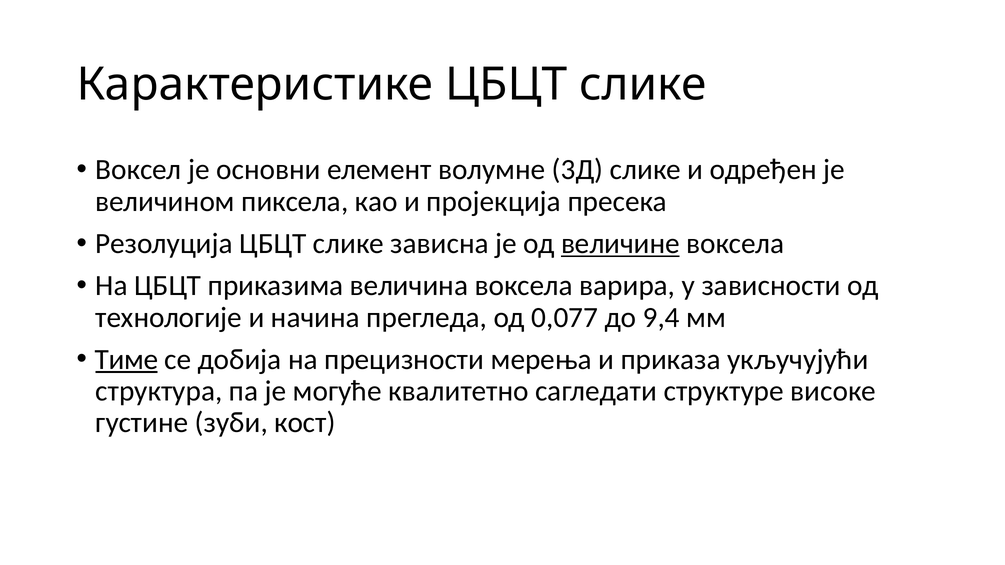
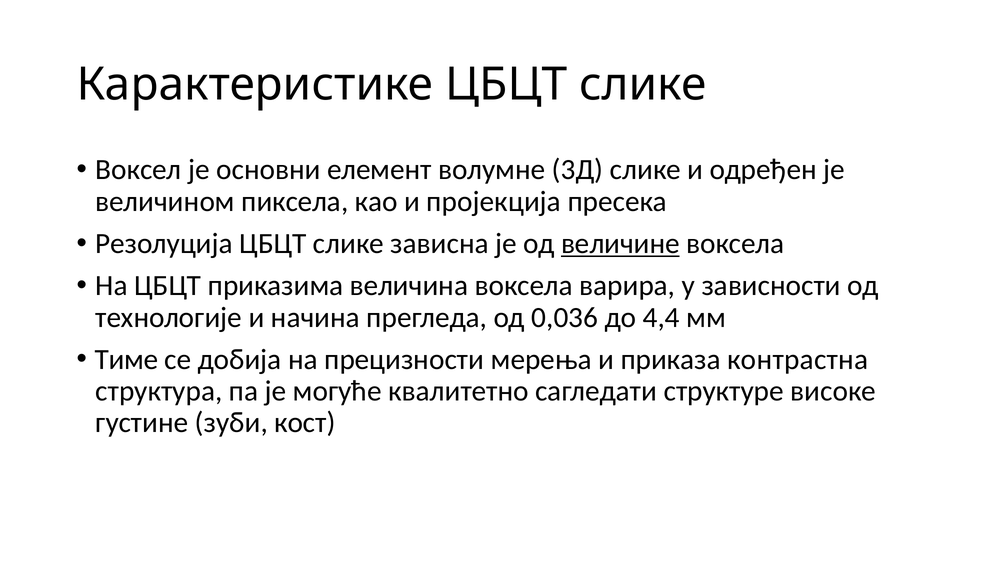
0,077: 0,077 -> 0,036
9,4: 9,4 -> 4,4
Тиме underline: present -> none
укључујући: укључујући -> контрастна
